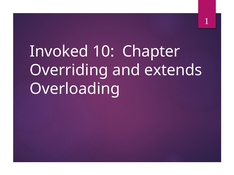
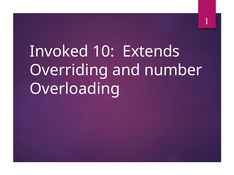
Chapter: Chapter -> Extends
extends: extends -> number
